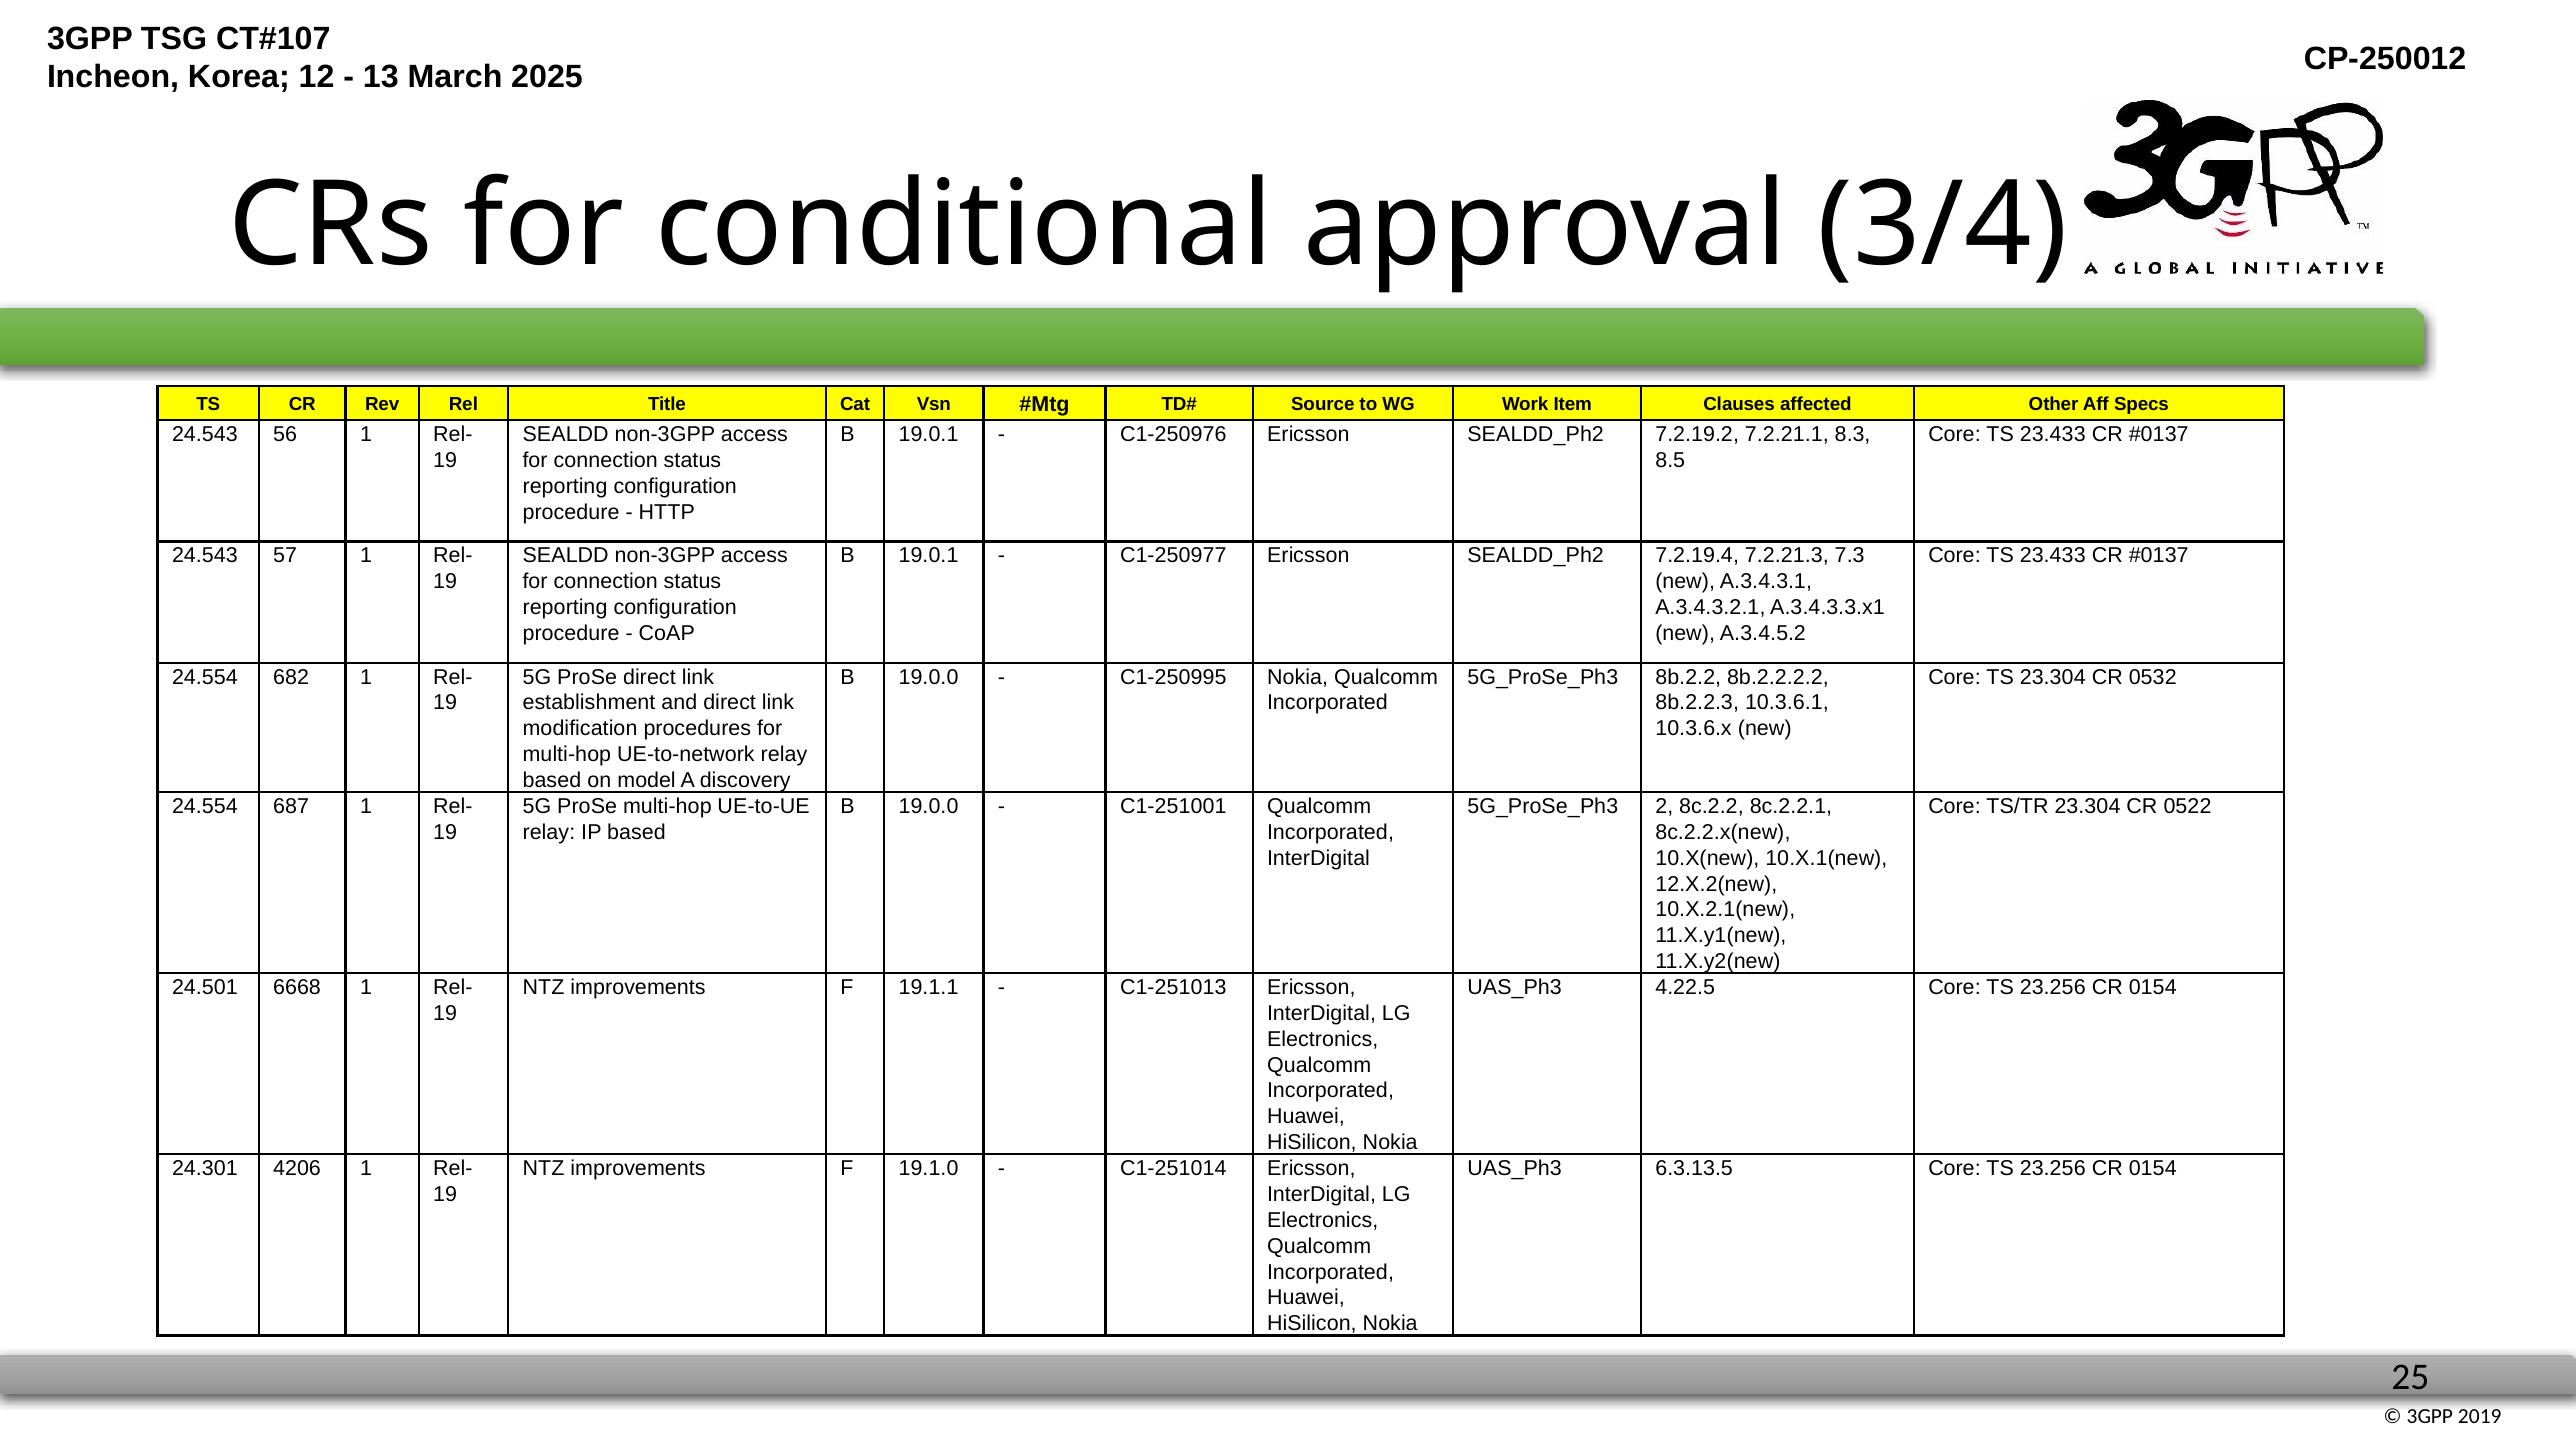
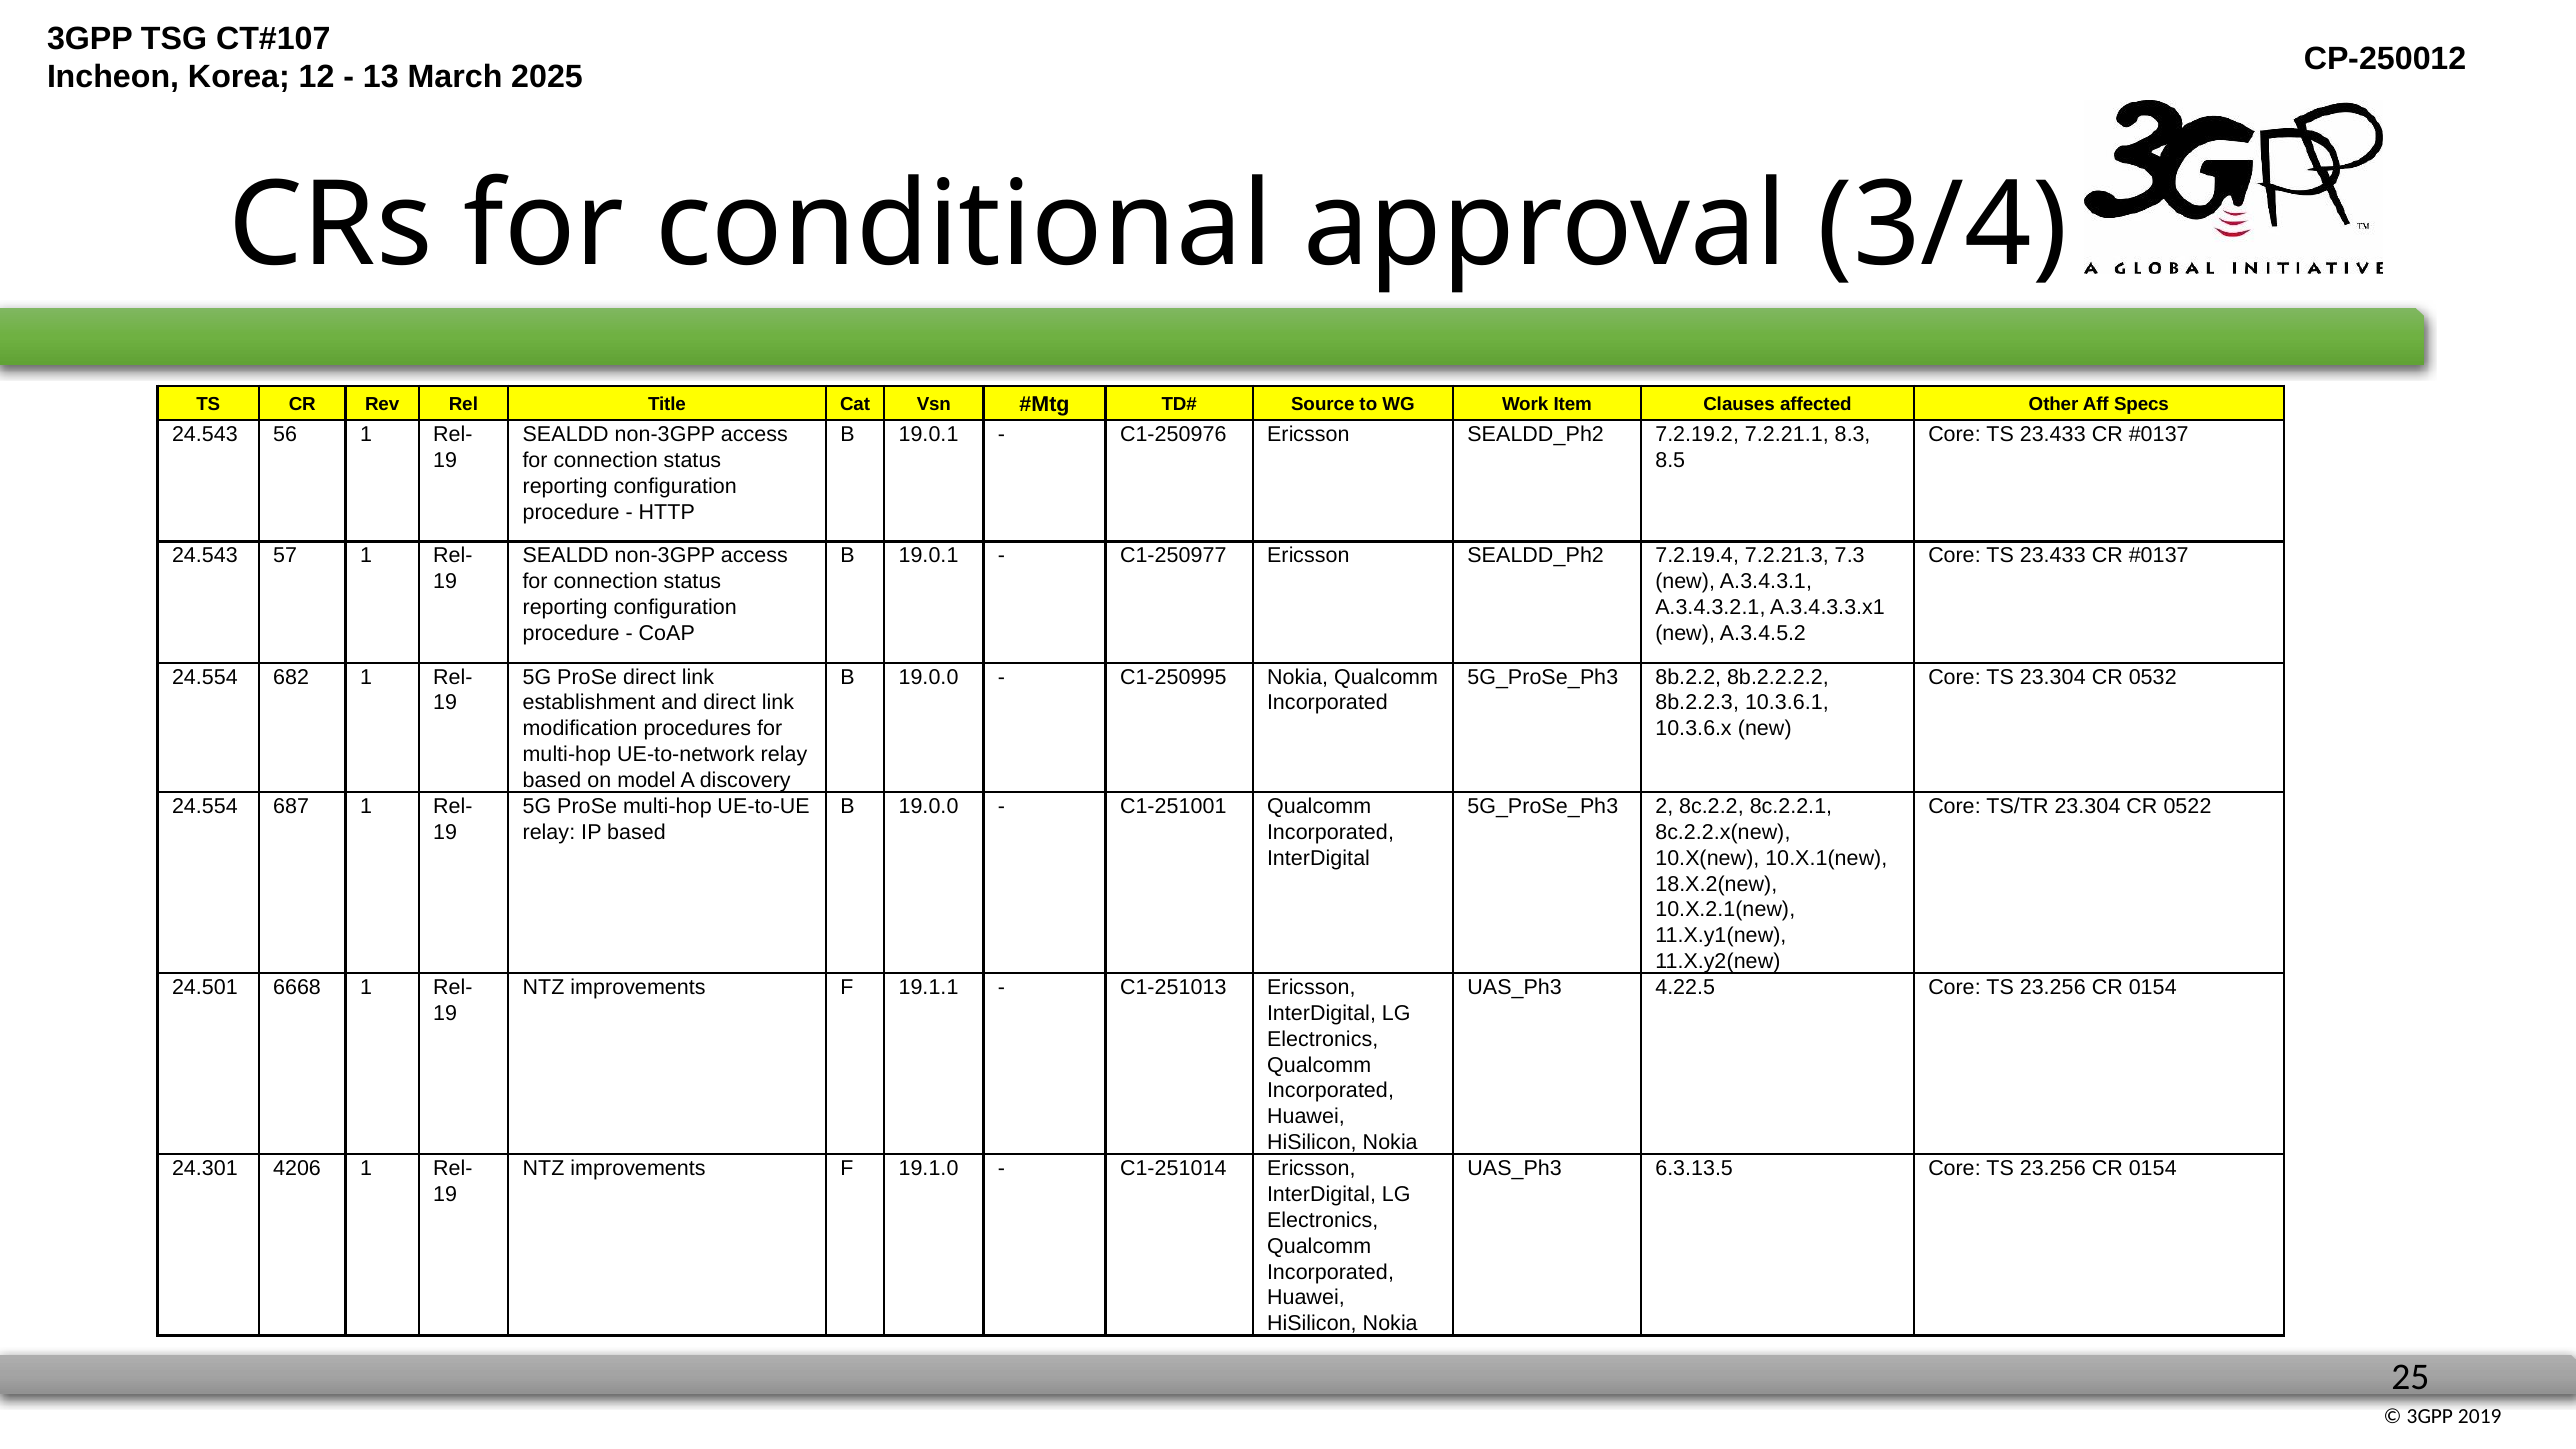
12.X.2(new: 12.X.2(new -> 18.X.2(new
